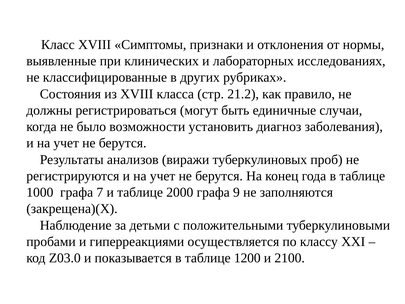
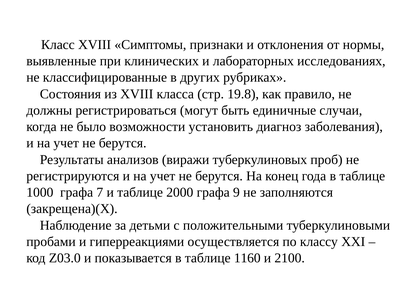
21.2: 21.2 -> 19.8
1200: 1200 -> 1160
